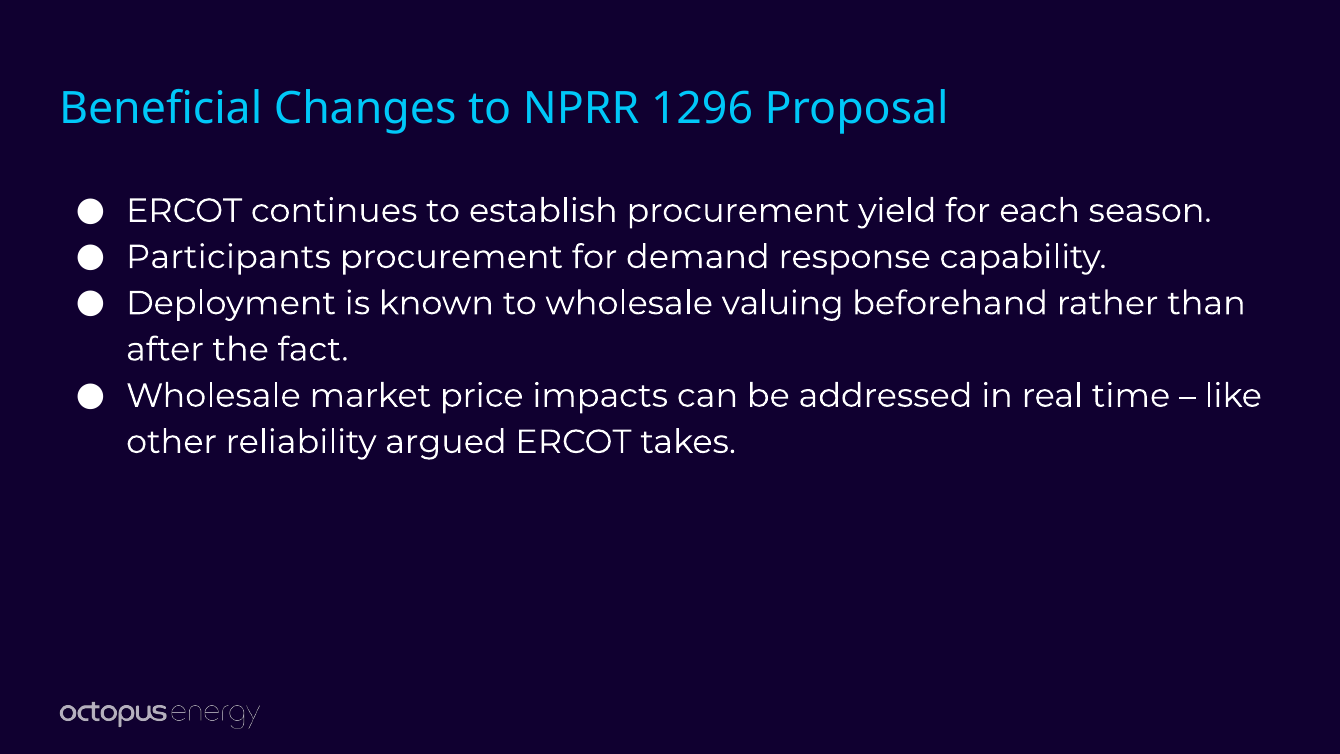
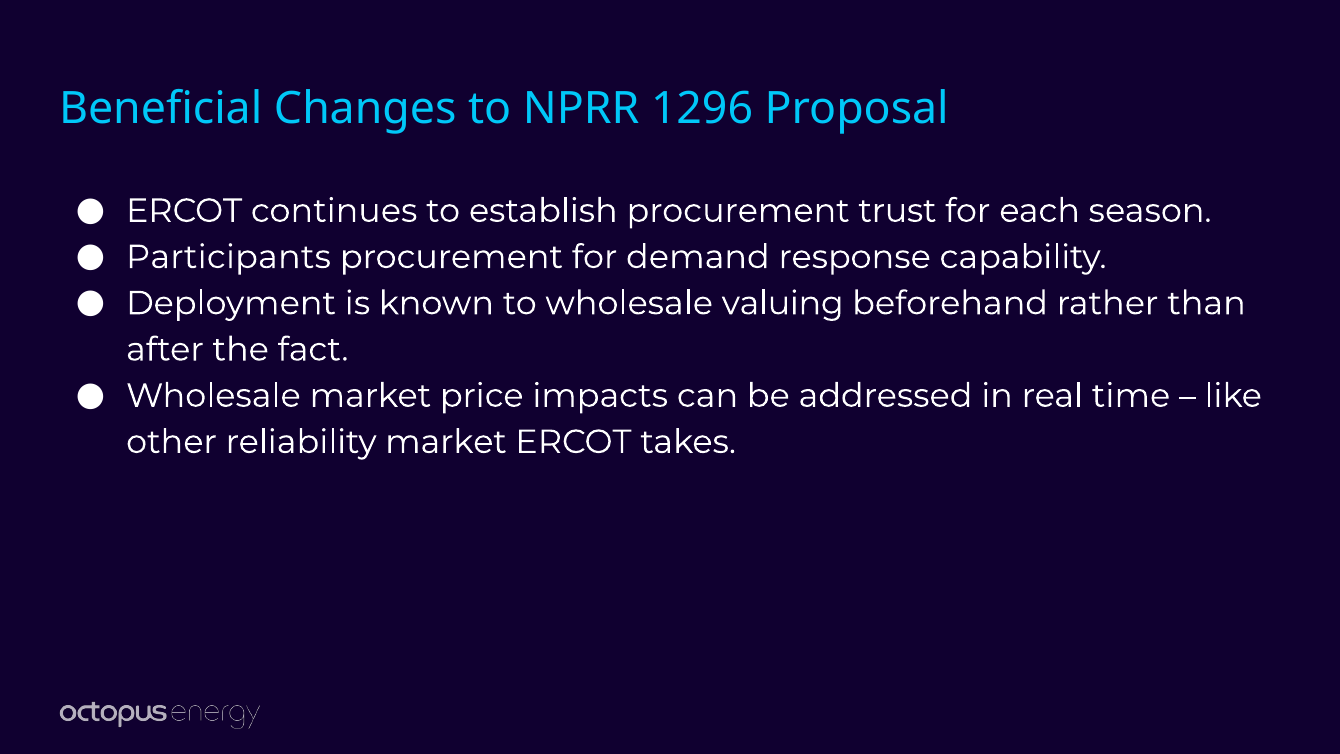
yield: yield -> trust
reliability argued: argued -> market
